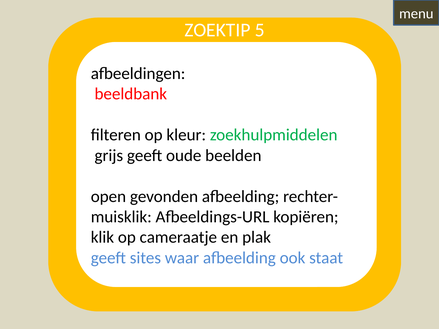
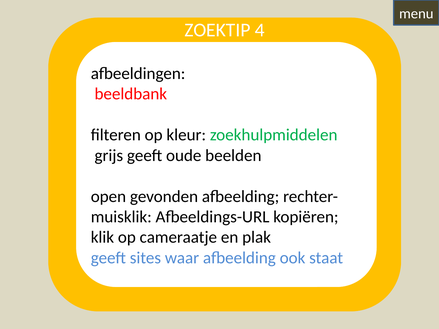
5: 5 -> 4
